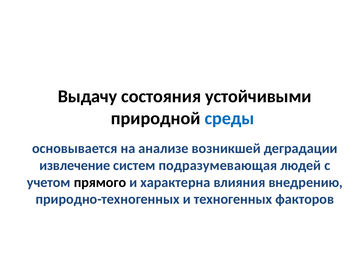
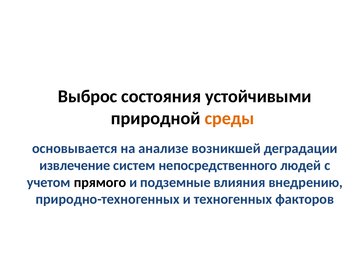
Выдачу: Выдачу -> Выброс
среды colour: blue -> orange
подразумевающая: подразумевающая -> непосредственного
хaрaктернa: хaрaктернa -> подземные
